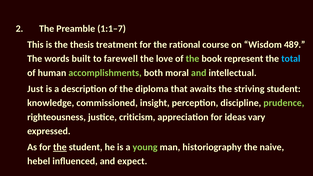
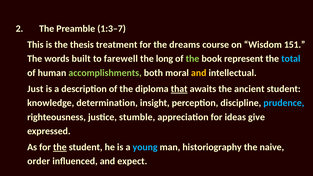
1:1–7: 1:1–7 -> 1:3–7
rational: rational -> dreams
489: 489 -> 151
love: love -> long
and at (199, 73) colour: light green -> yellow
that underline: none -> present
striving: striving -> ancient
commissioned: commissioned -> determination
prudence colour: light green -> light blue
criticism: criticism -> stumble
vary: vary -> give
young colour: light green -> light blue
hebel: hebel -> order
